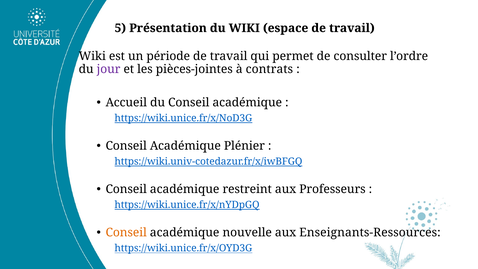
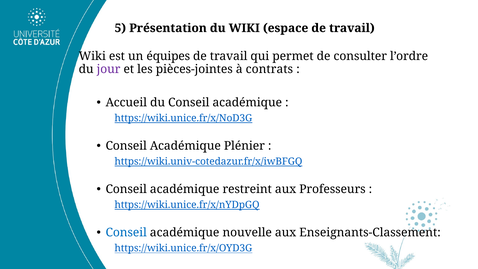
période: période -> équipes
Conseil at (126, 233) colour: orange -> blue
Enseignants-Ressources: Enseignants-Ressources -> Enseignants-Classement
